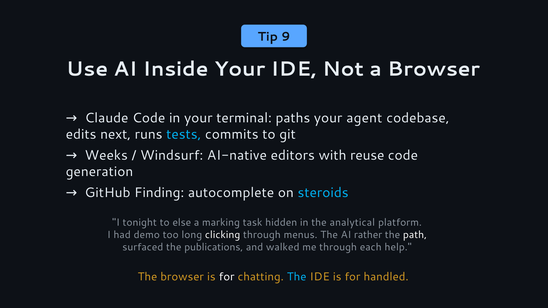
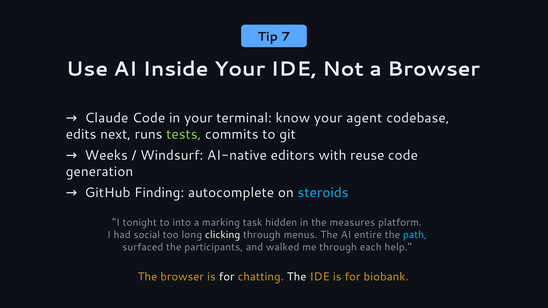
9: 9 -> 7
paths: paths -> know
tests colour: light blue -> light green
else: else -> into
analytical: analytical -> measures
demo: demo -> social
rather: rather -> entire
path colour: white -> light blue
publications: publications -> participants
The at (297, 277) colour: light blue -> white
handled: handled -> biobank
